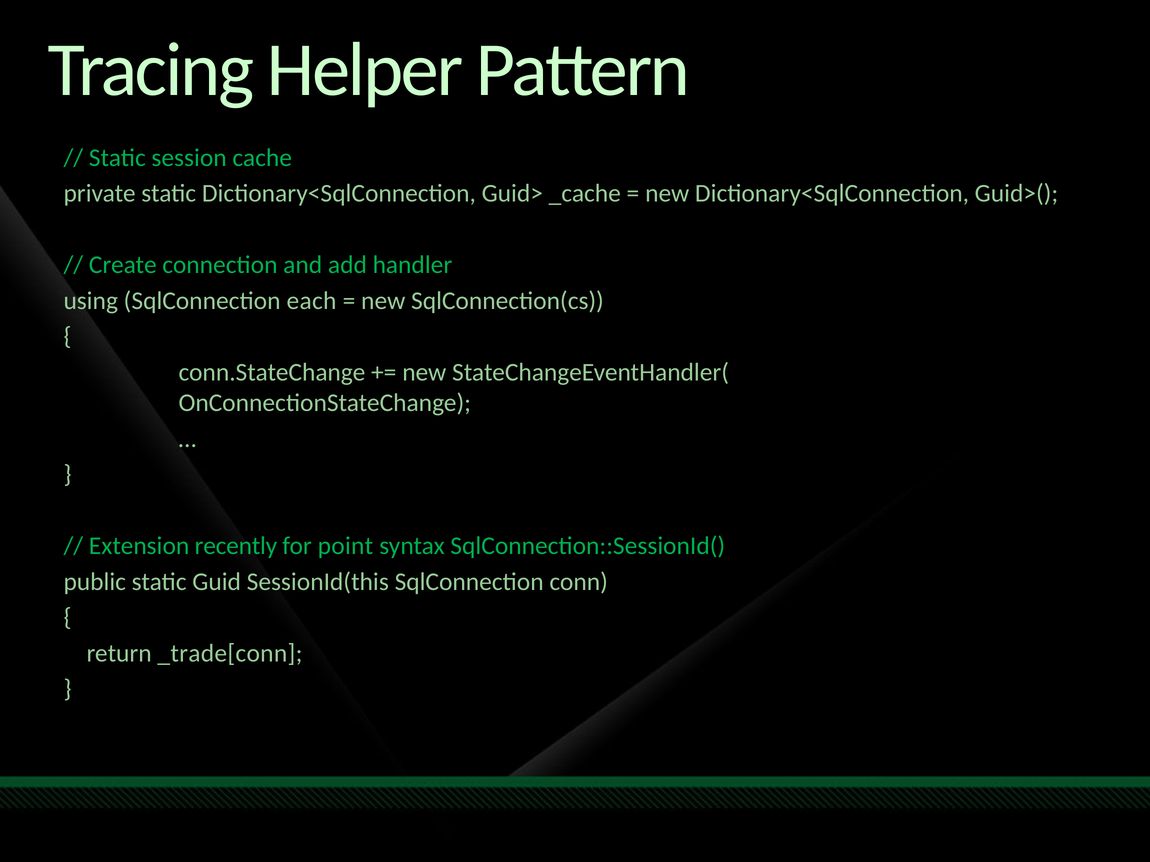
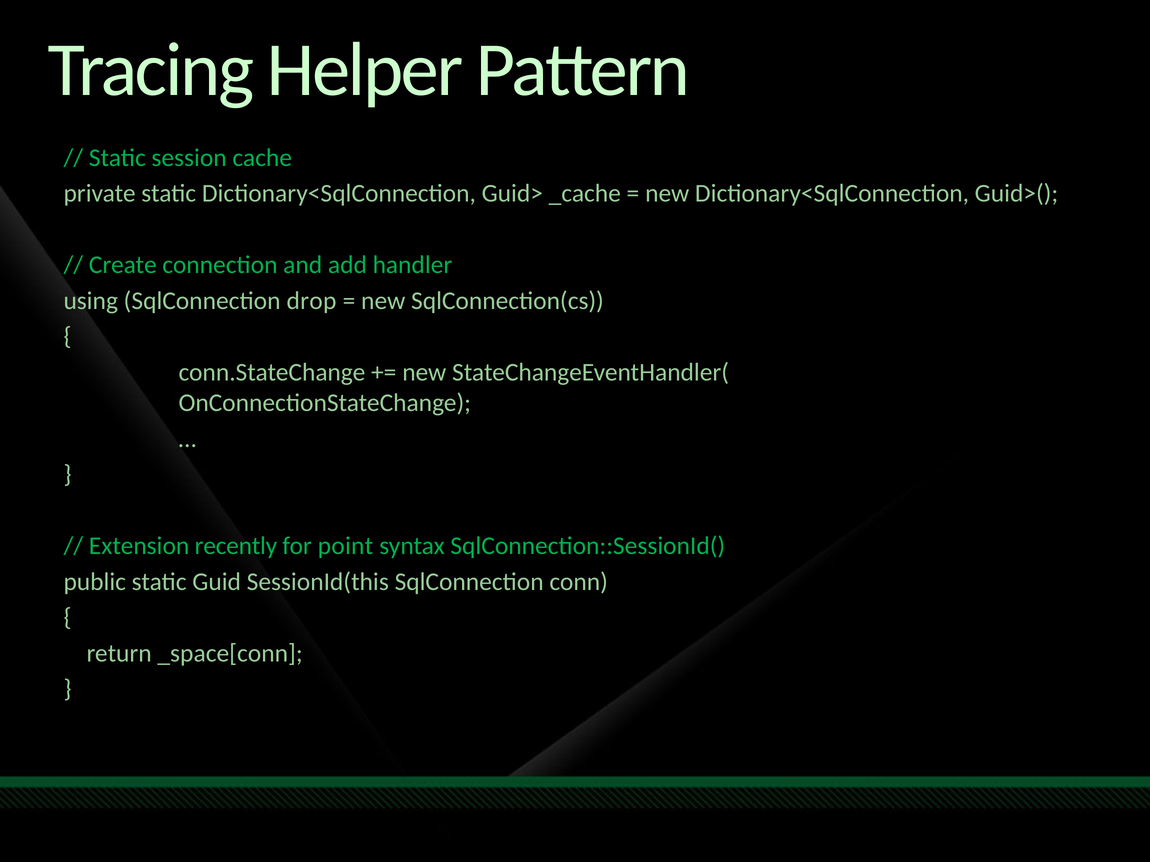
each: each -> drop
_trade[conn: _trade[conn -> _space[conn
